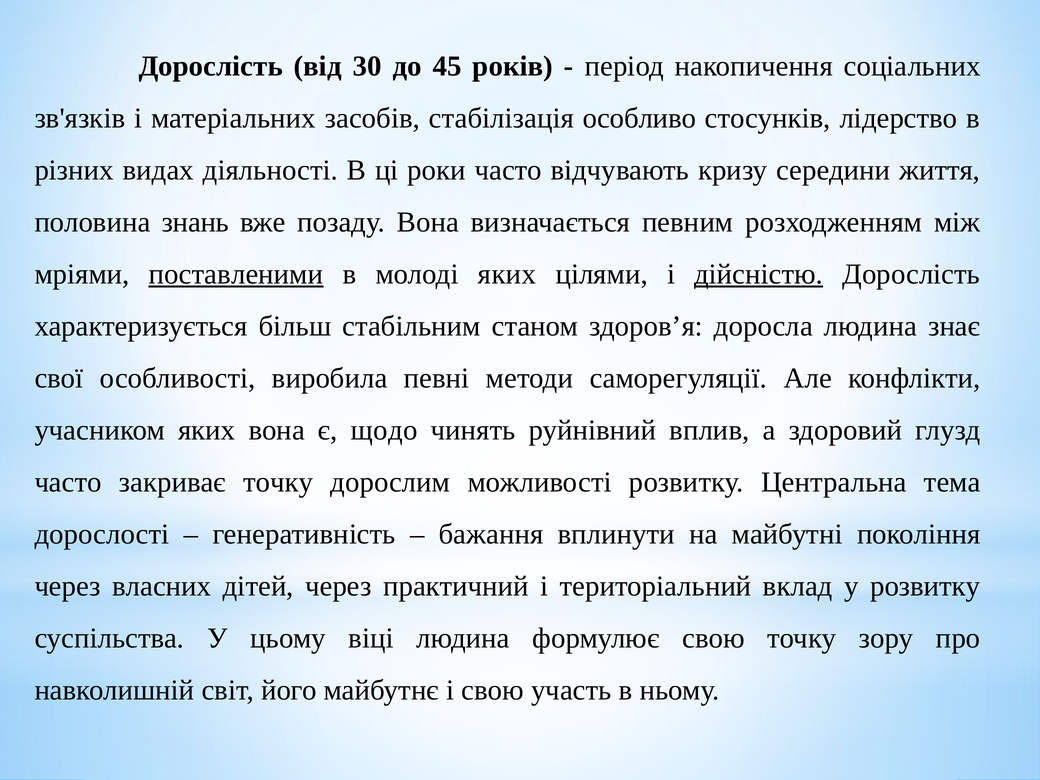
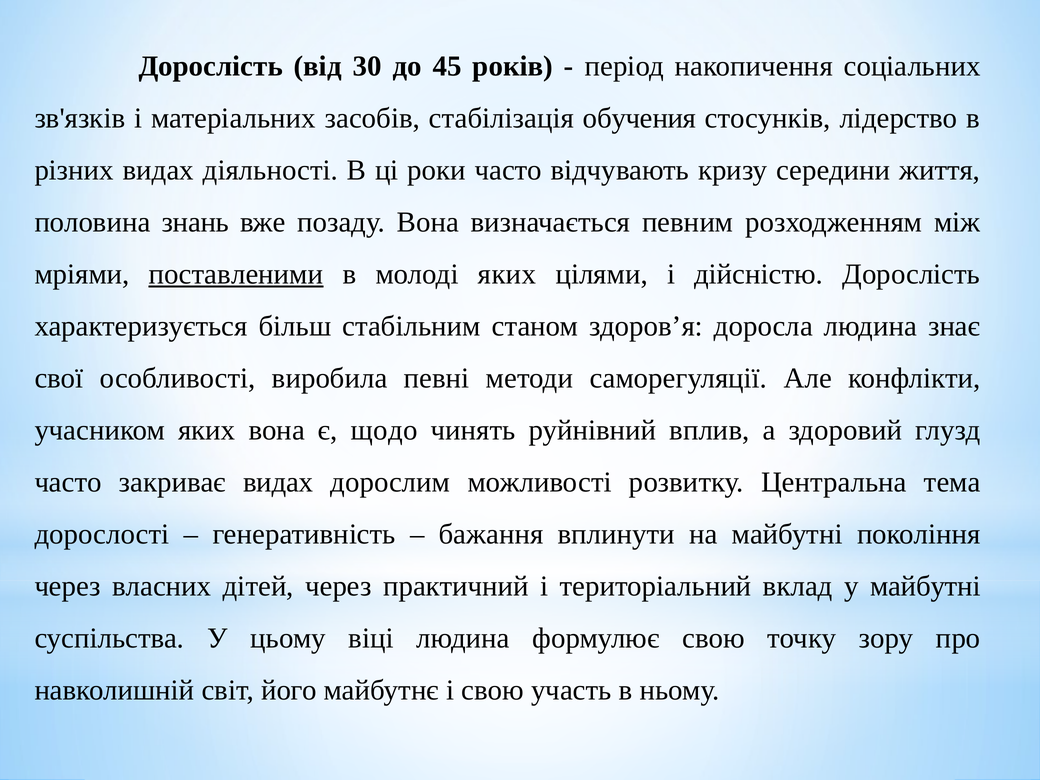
особливо: особливо -> обучения
дійсністю underline: present -> none
закриває точку: точку -> видах
у розвитку: розвитку -> майбутні
